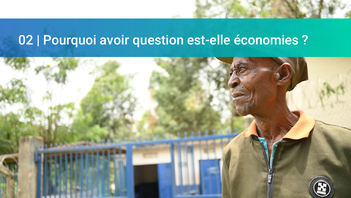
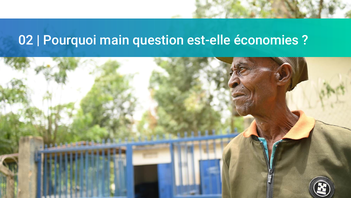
avoir: avoir -> main
